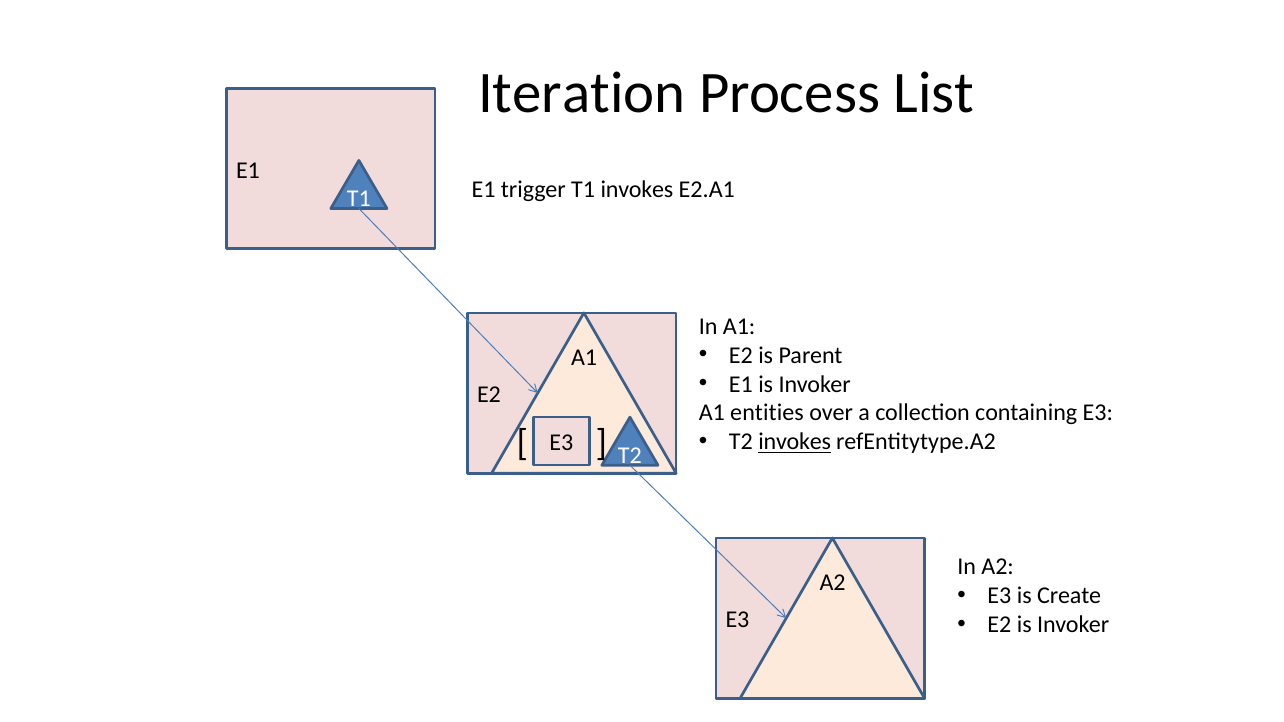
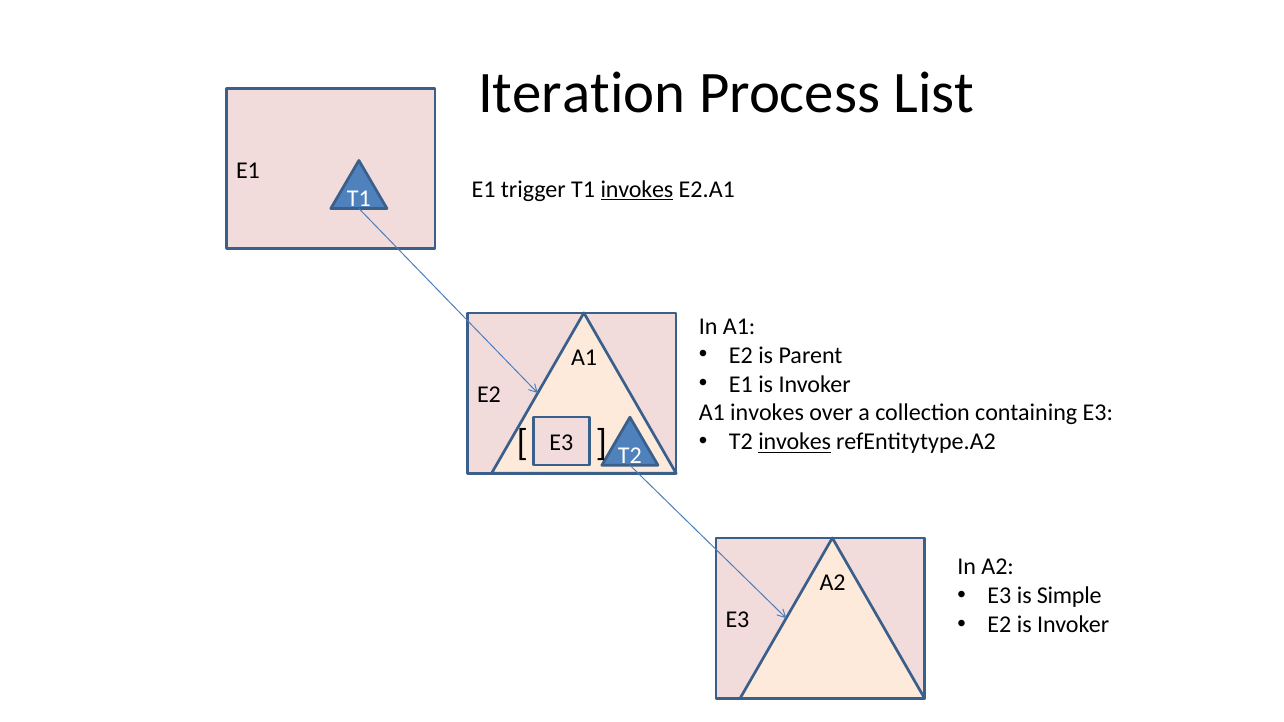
invokes at (637, 189) underline: none -> present
A1 entities: entities -> invokes
Create: Create -> Simple
